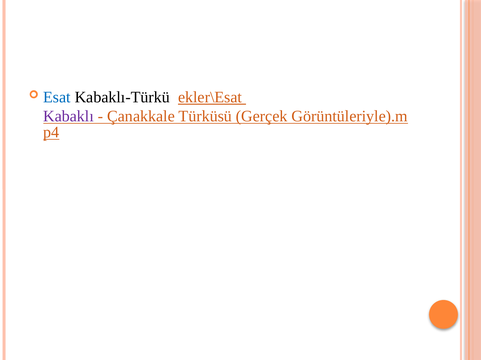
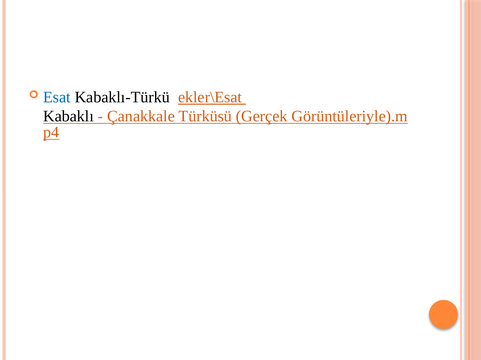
Kabaklı colour: purple -> black
